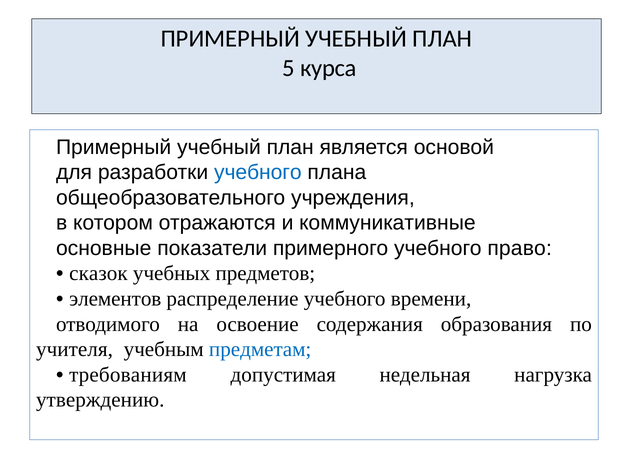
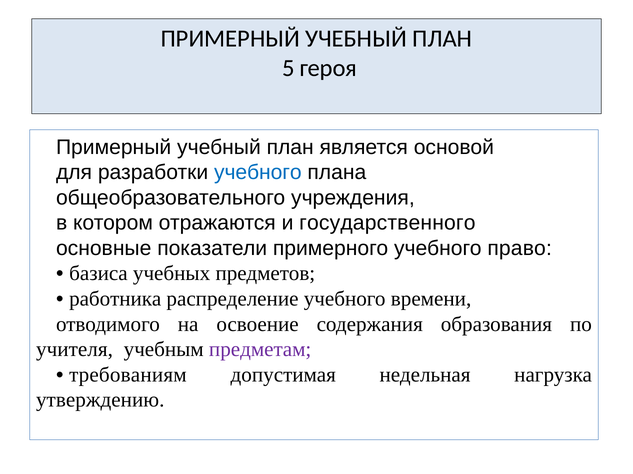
курса: курса -> героя
коммуникативные: коммуникативные -> государственного
сказок: сказок -> базиса
элементов: элементов -> работника
предметам colour: blue -> purple
